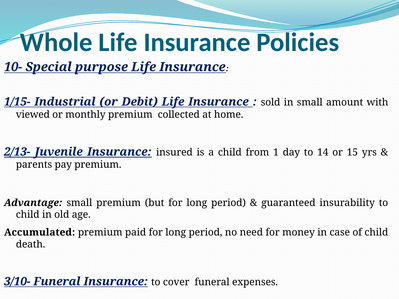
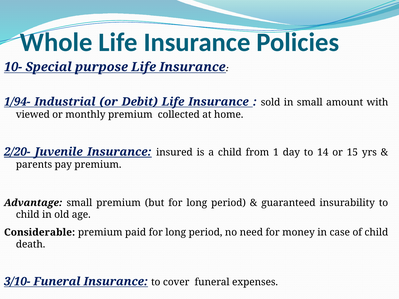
1/15-: 1/15- -> 1/94-
2/13-: 2/13- -> 2/20-
Accumulated: Accumulated -> Considerable
